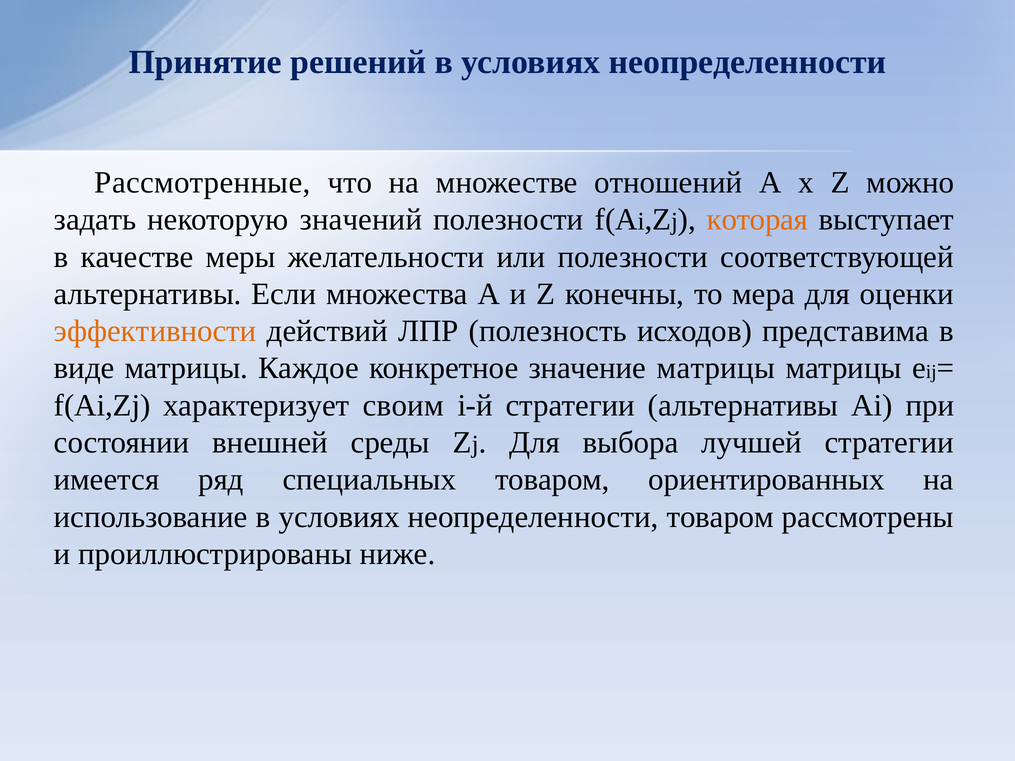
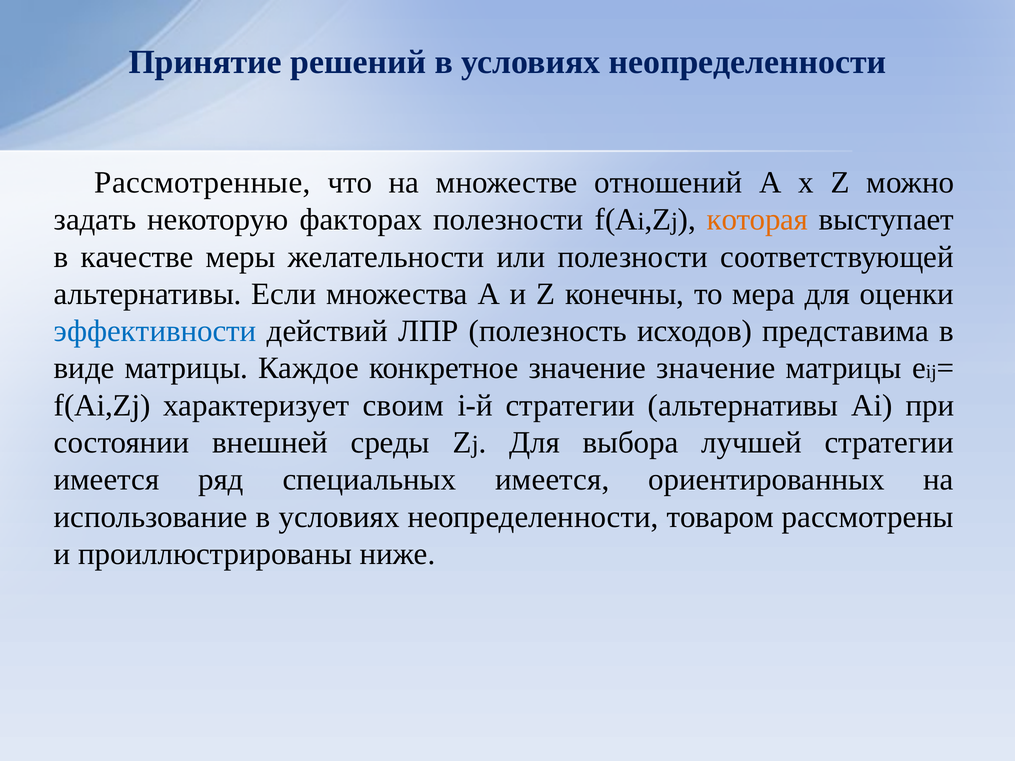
значений: значений -> факторах
эффективности colour: orange -> blue
значение матрицы: матрицы -> значение
специальных товаром: товаром -> имеется
